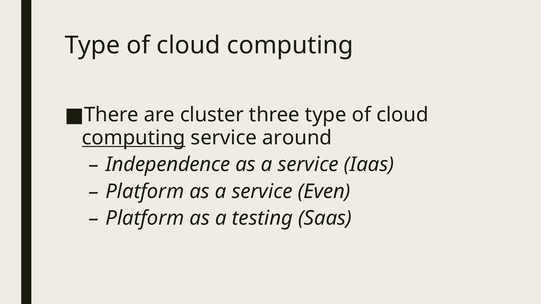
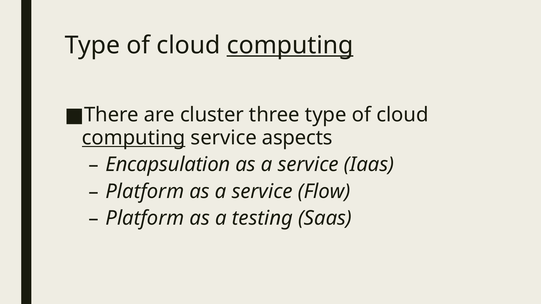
computing at (290, 45) underline: none -> present
around: around -> aspects
Independence: Independence -> Encapsulation
Even: Even -> Flow
